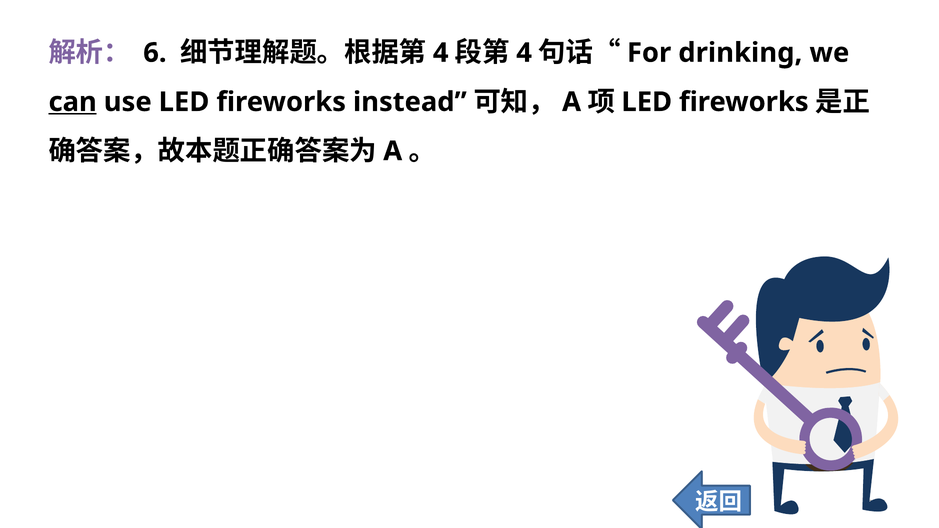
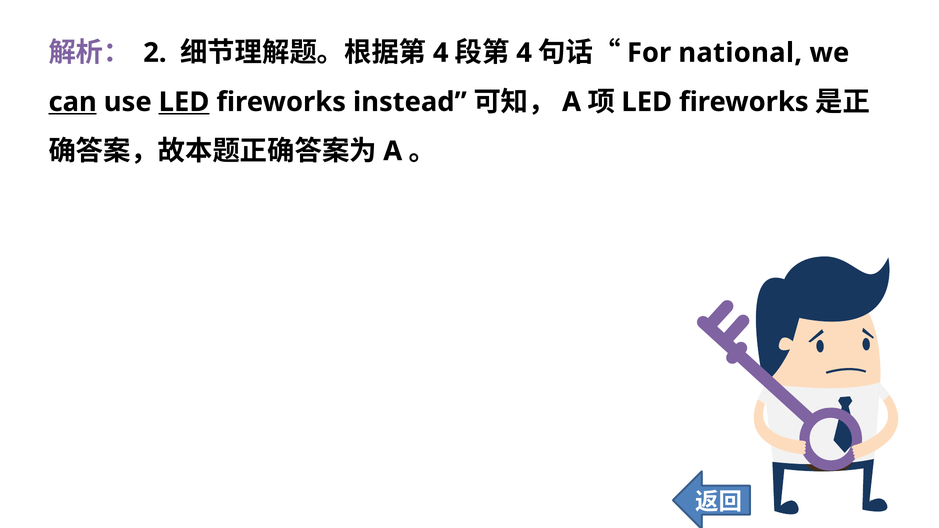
6: 6 -> 2
drinking: drinking -> national
LED at (184, 102) underline: none -> present
